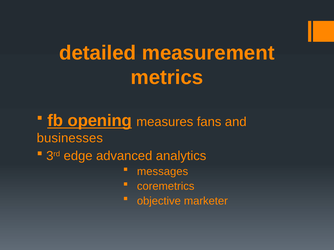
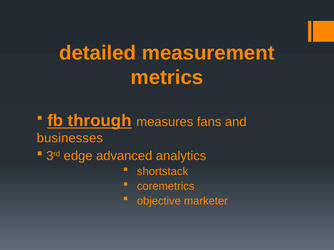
opening: opening -> through
messages: messages -> shortstack
